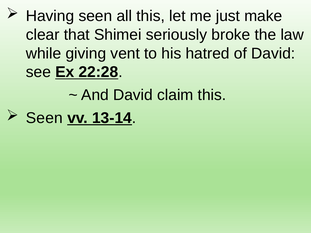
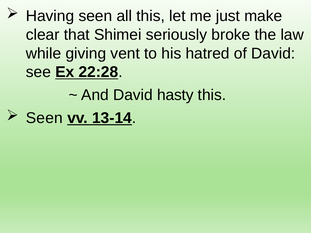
claim: claim -> hasty
